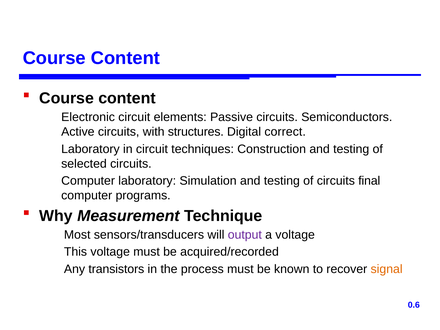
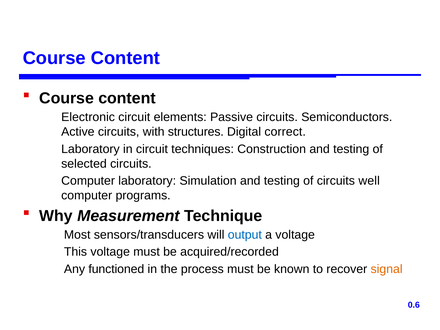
final: final -> well
output colour: purple -> blue
transistors: transistors -> functioned
